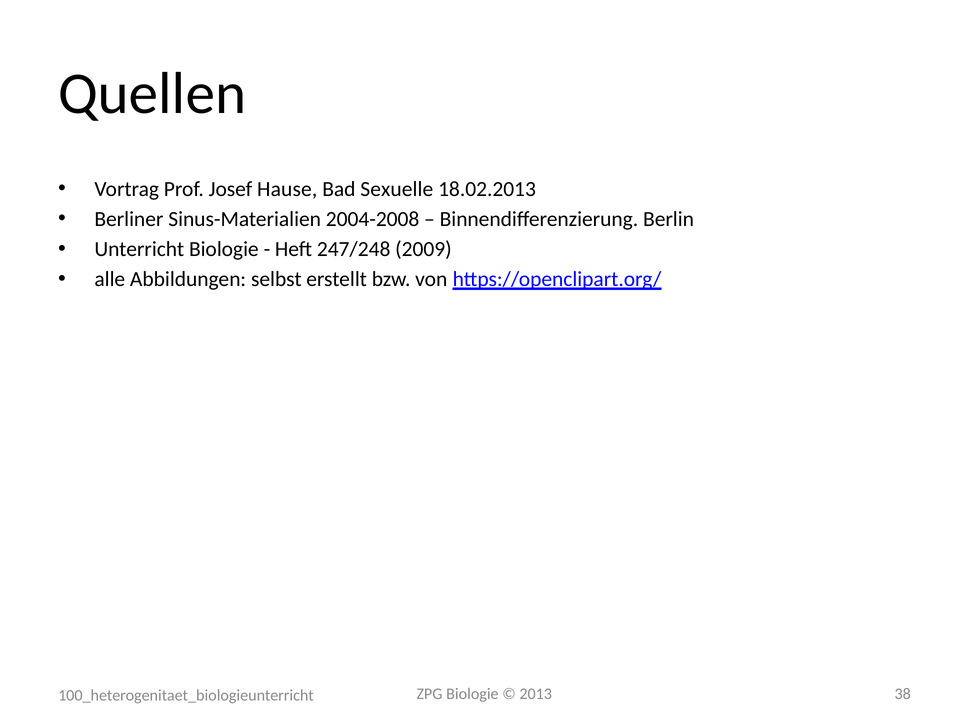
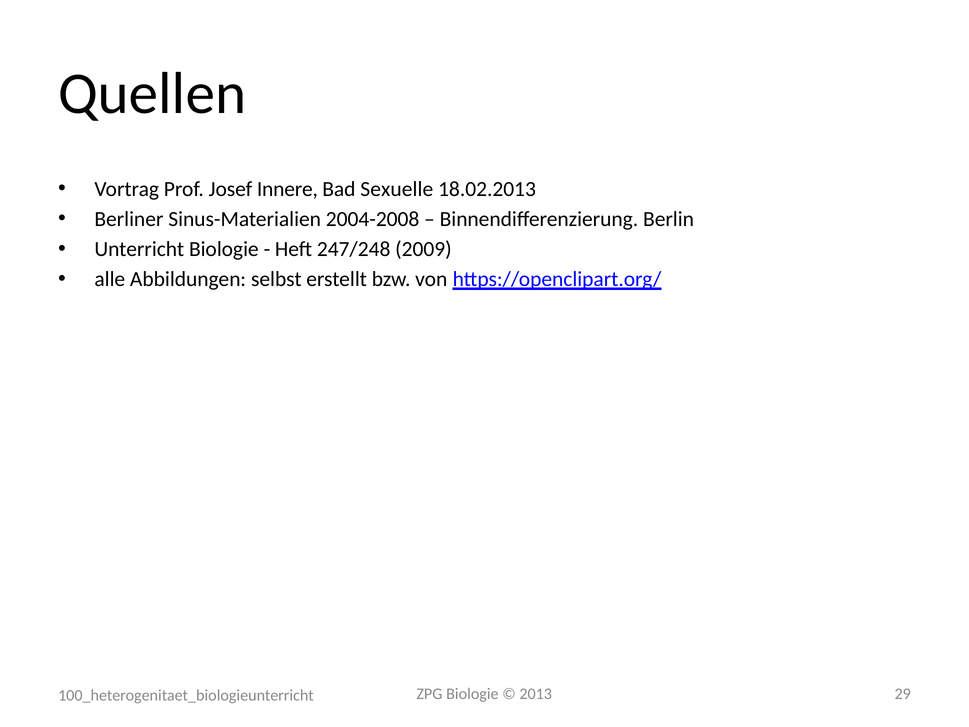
Hause: Hause -> Innere
38: 38 -> 29
